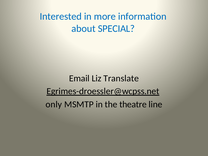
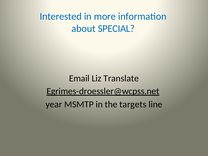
only: only -> year
theatre: theatre -> targets
